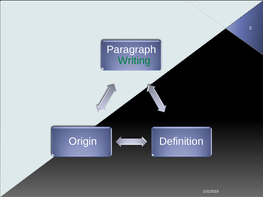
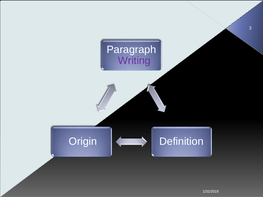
Writing colour: green -> purple
